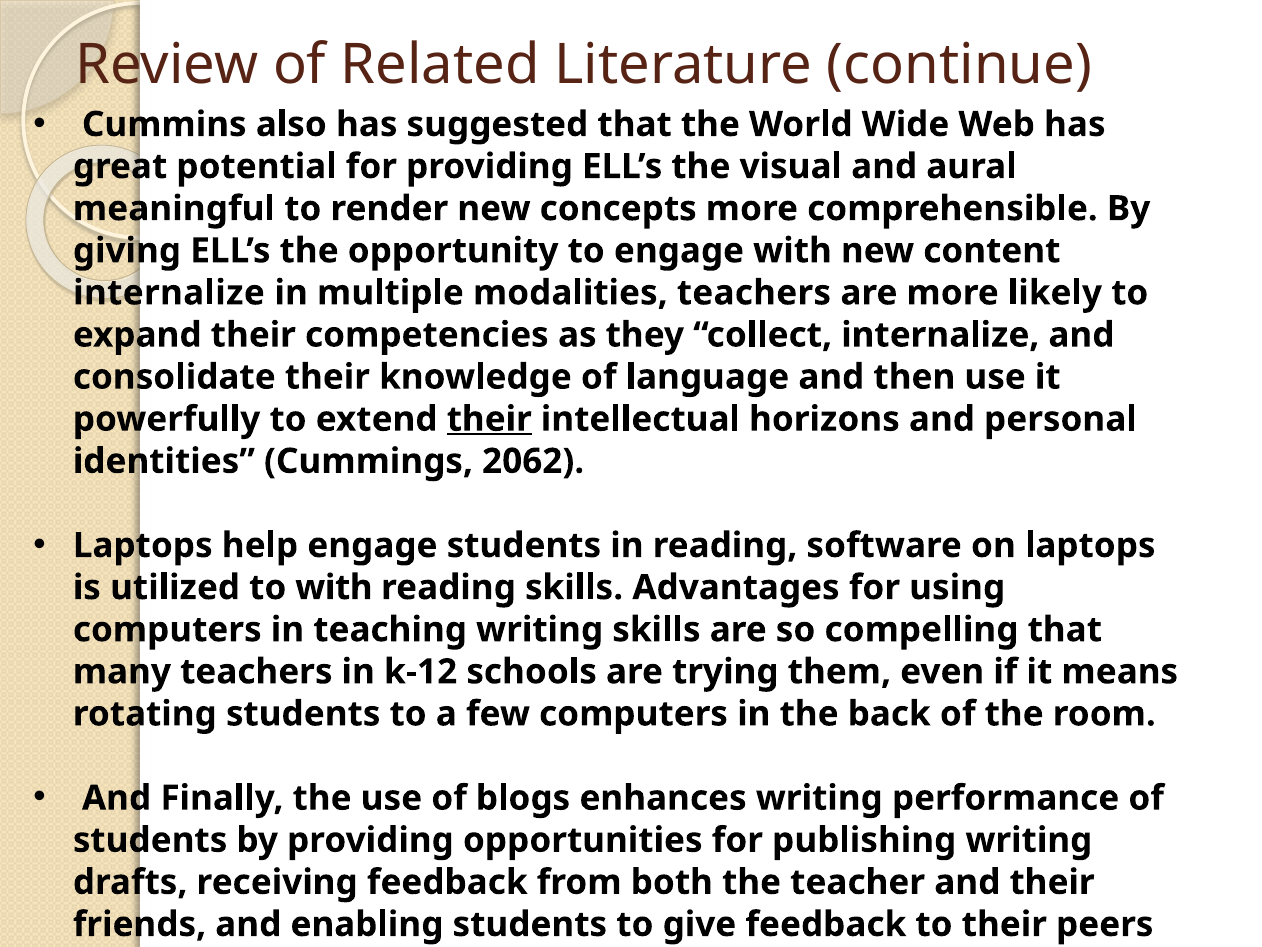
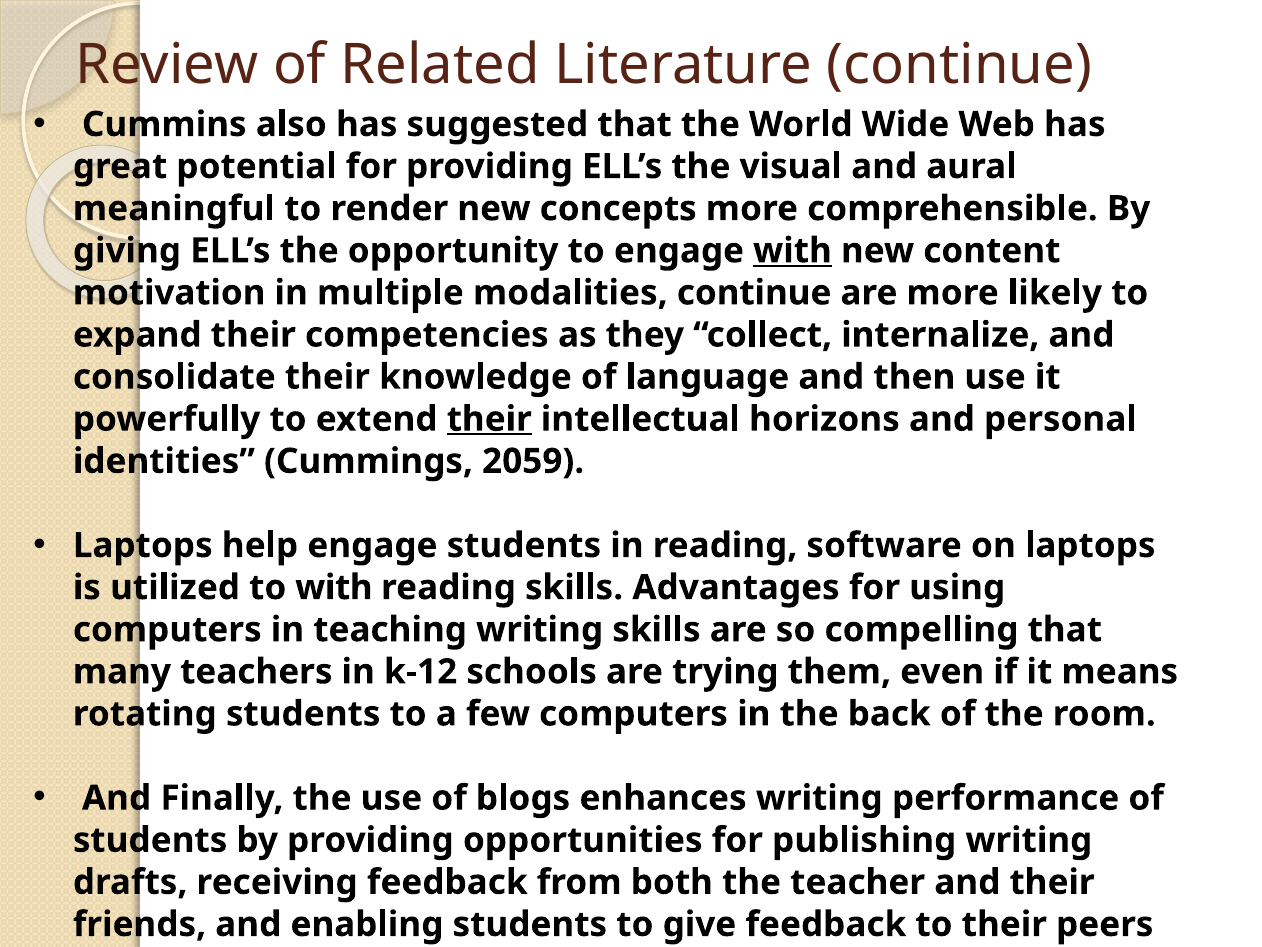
with at (792, 251) underline: none -> present
internalize at (169, 293): internalize -> motivation
modalities teachers: teachers -> continue
2062: 2062 -> 2059
